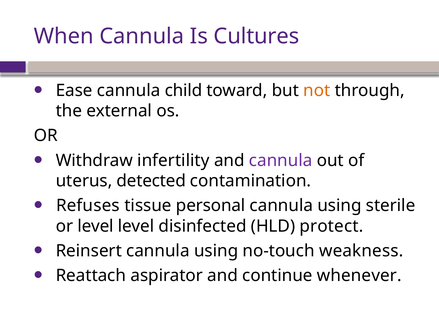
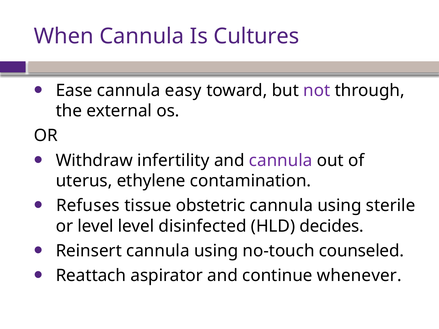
child: child -> easy
not colour: orange -> purple
detected: detected -> ethylene
personal: personal -> obstetric
protect: protect -> decides
weakness: weakness -> counseled
